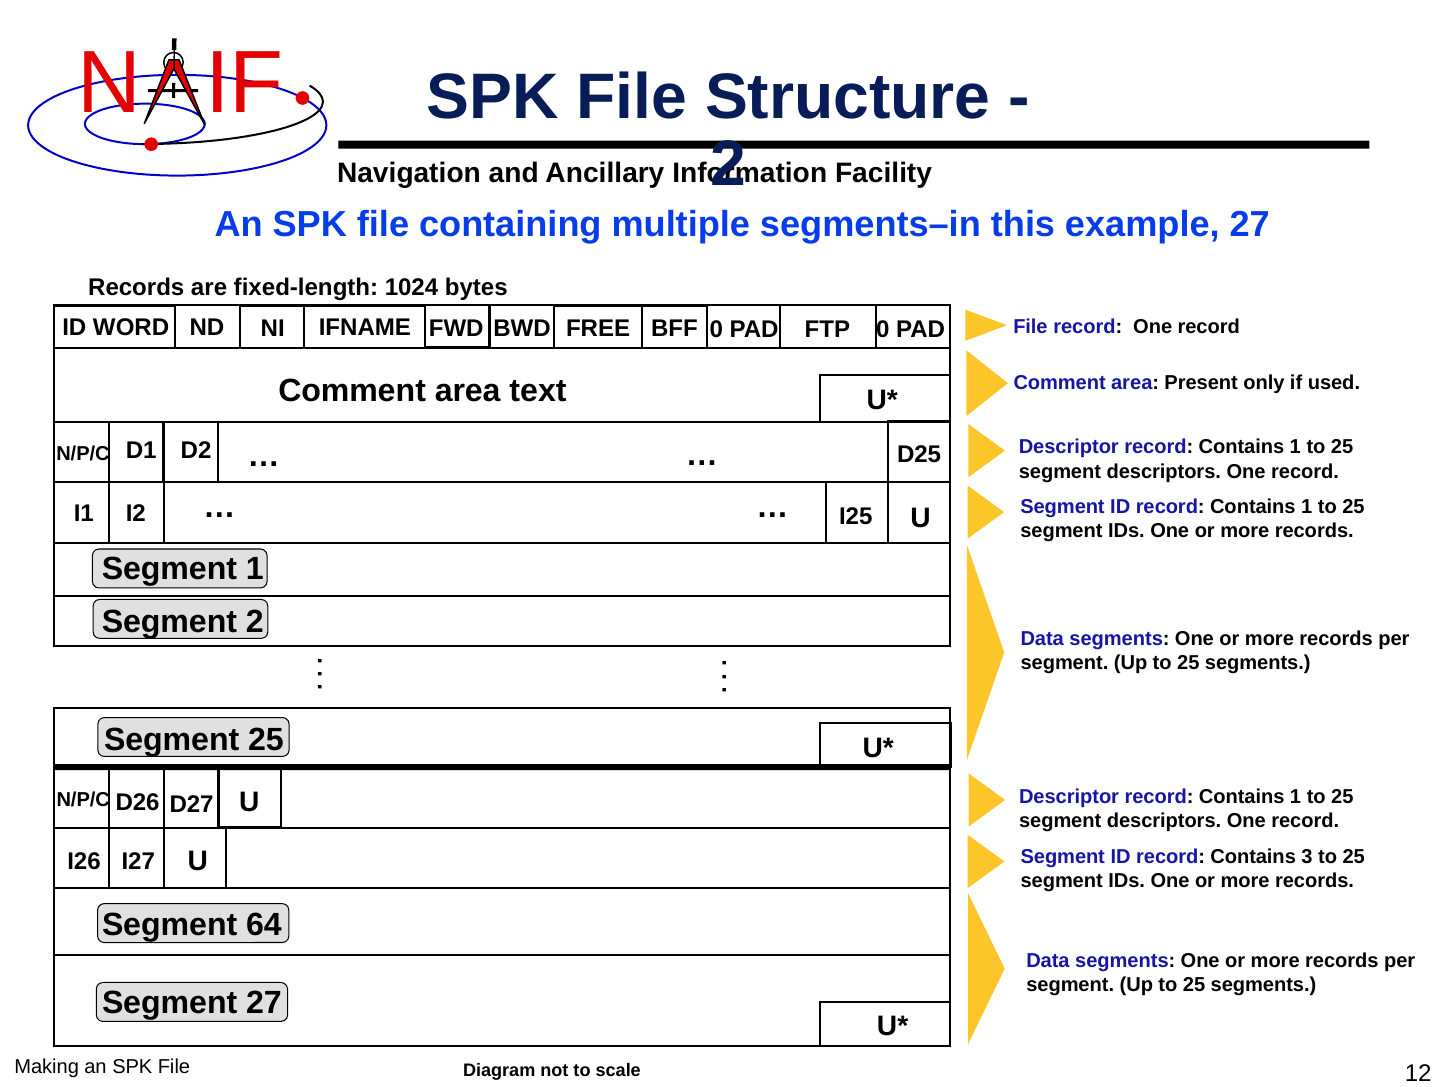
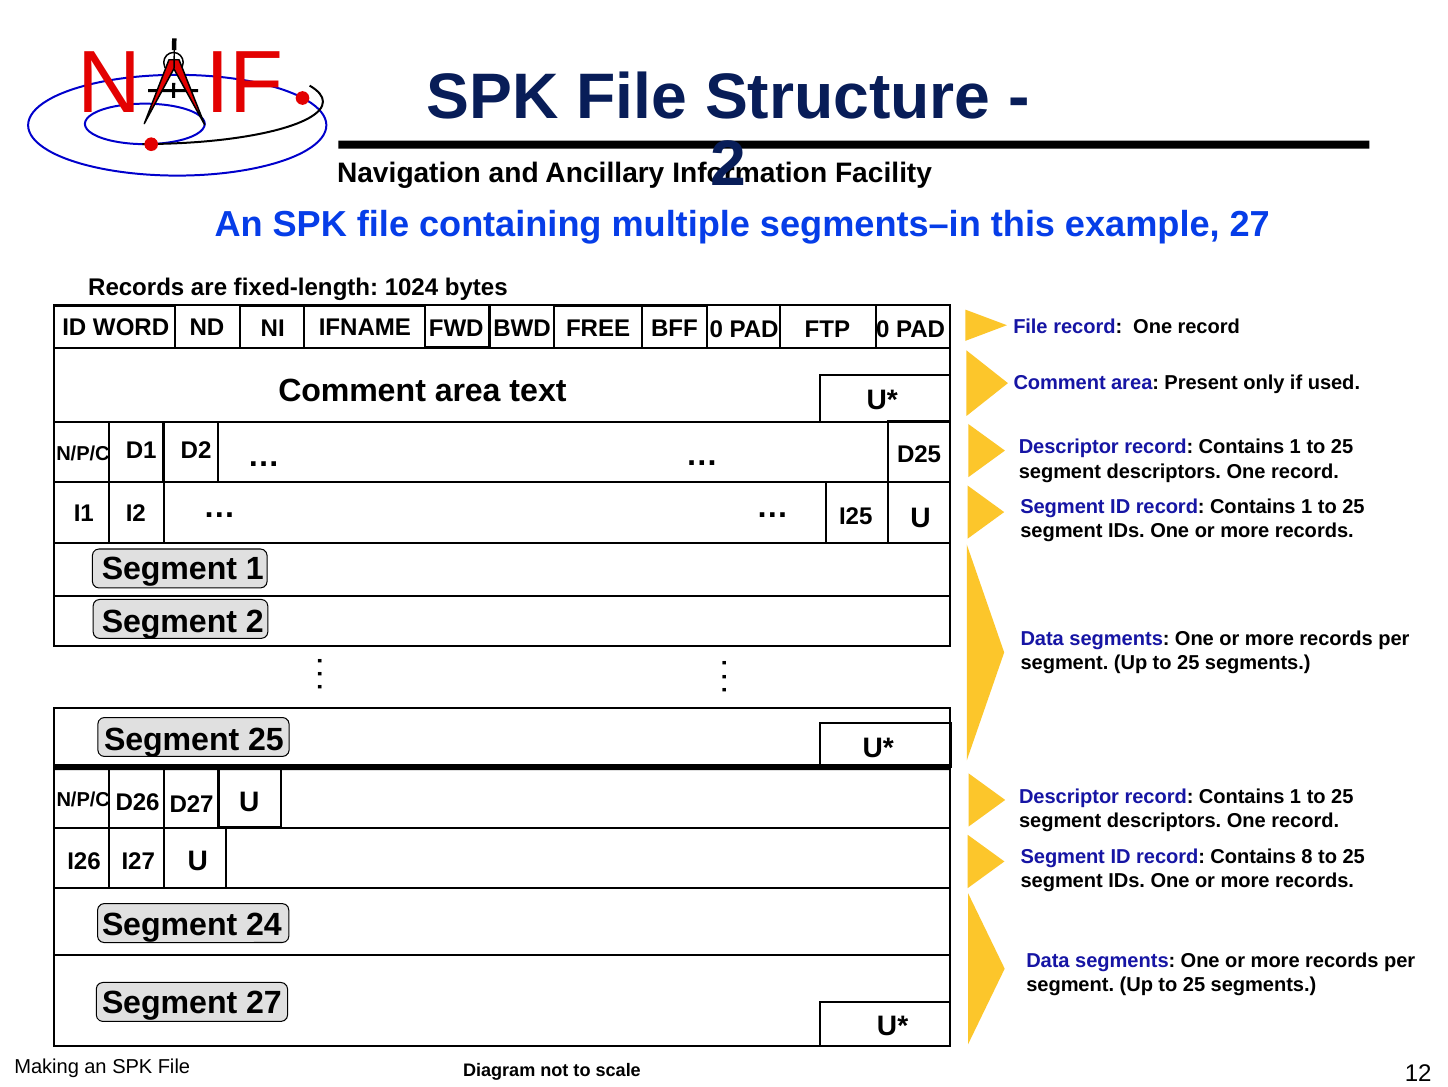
3: 3 -> 8
64: 64 -> 24
